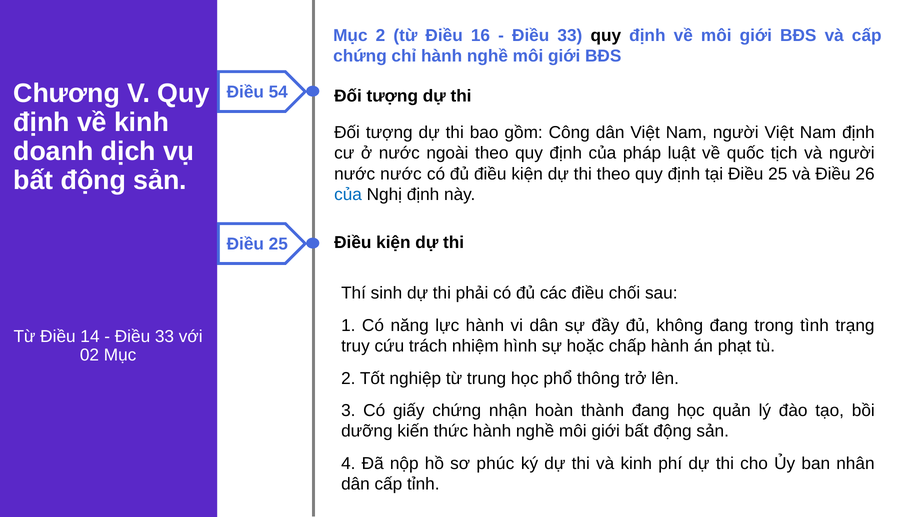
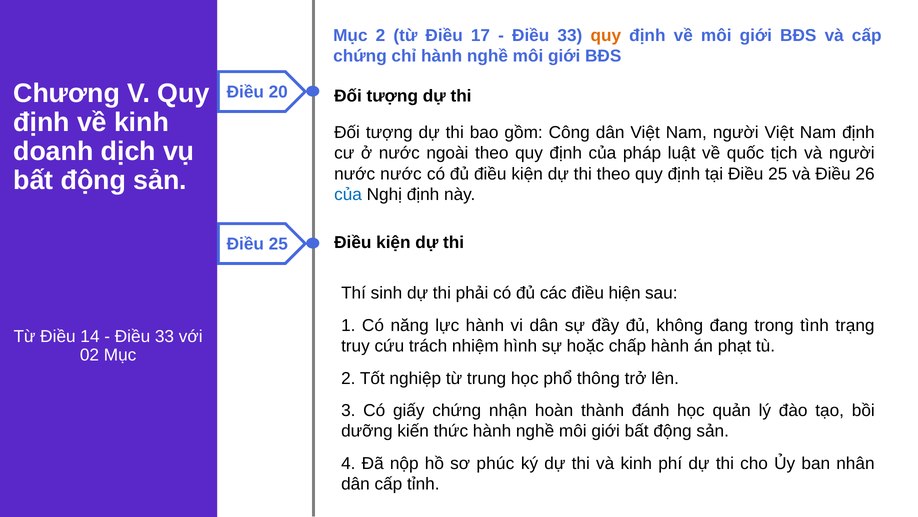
16: 16 -> 17
quy at (606, 35) colour: black -> orange
54: 54 -> 20
chối: chối -> hiện
thành đang: đang -> đánh
